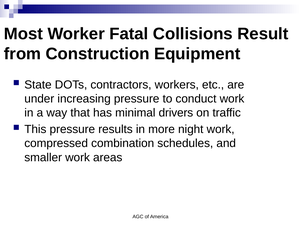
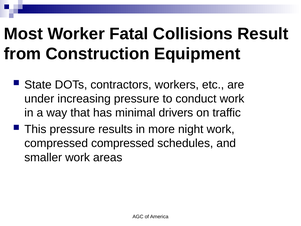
compressed combination: combination -> compressed
